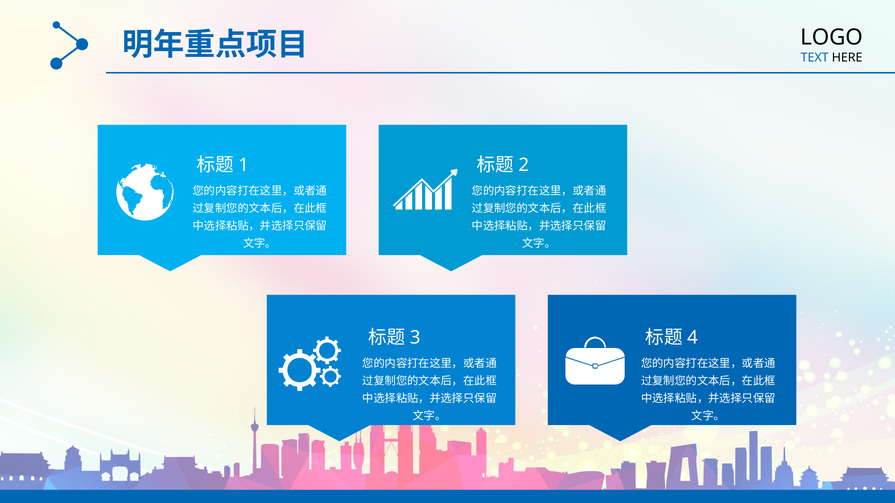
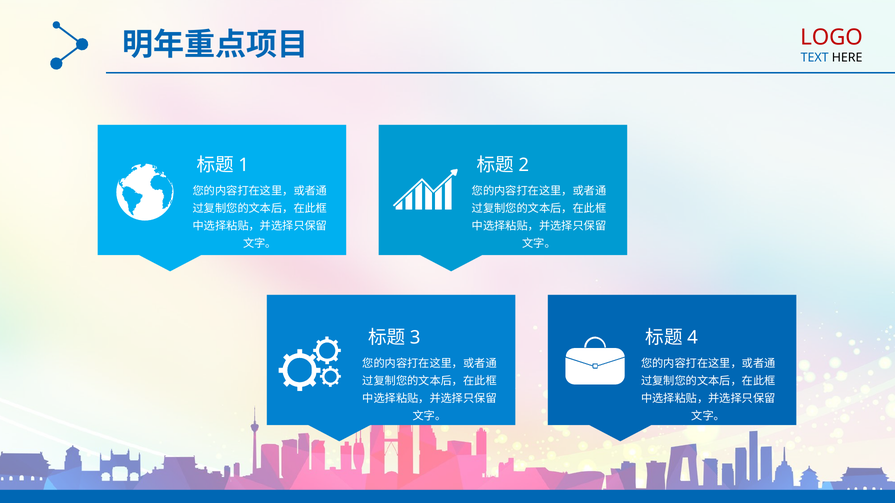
LOGO colour: black -> red
